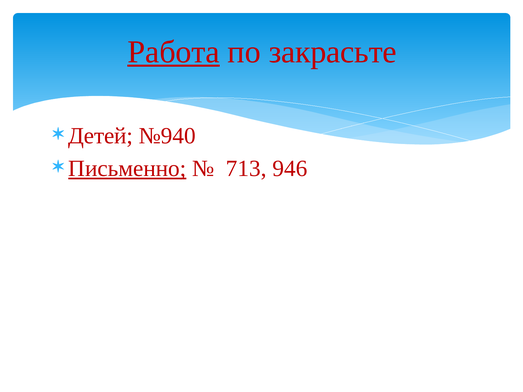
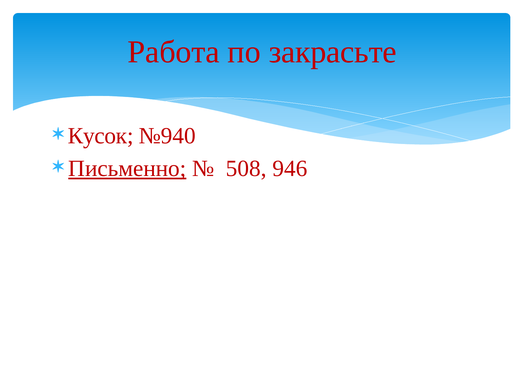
Работа underline: present -> none
Детей: Детей -> Кусок
713: 713 -> 508
